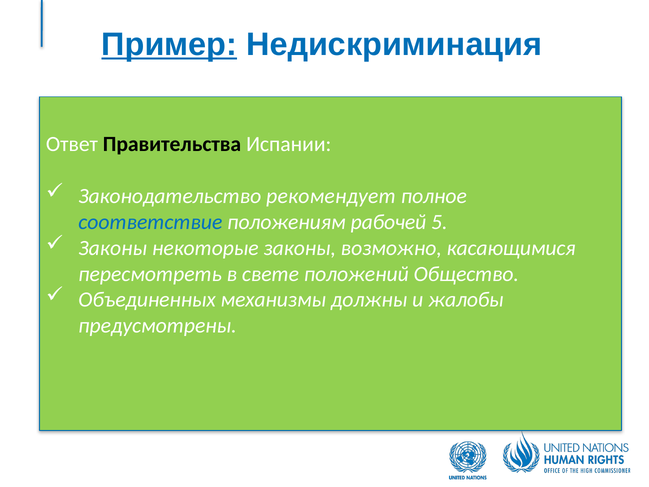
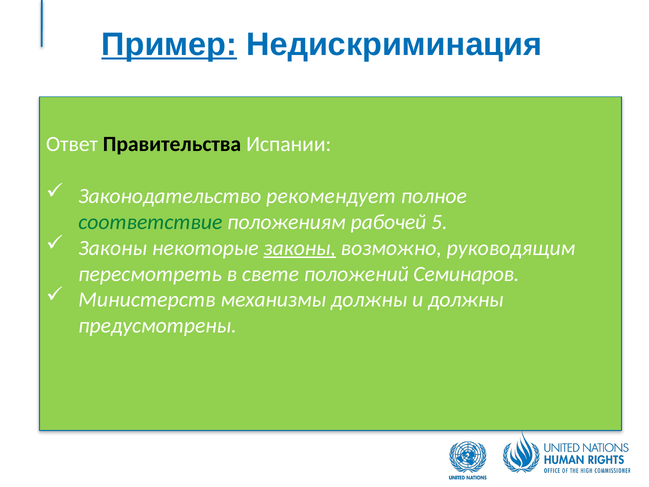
соответствие colour: blue -> green
законы at (300, 248) underline: none -> present
касающимися: касающимися -> руководящим
Общество: Общество -> Семинаров
Объединенных: Объединенных -> Министерств
и жалобы: жалобы -> должны
